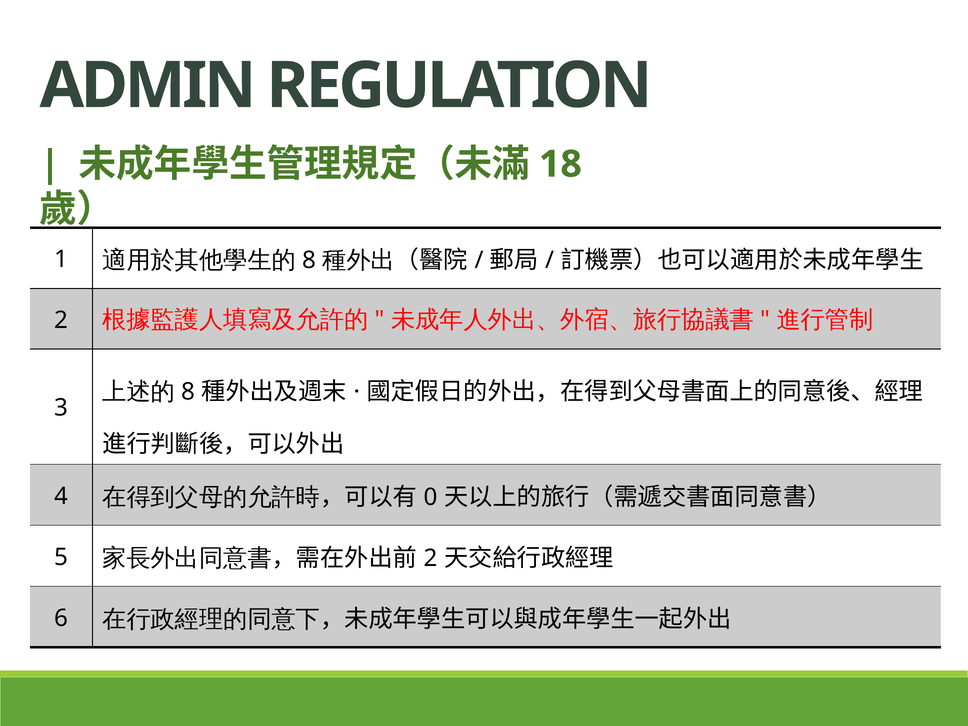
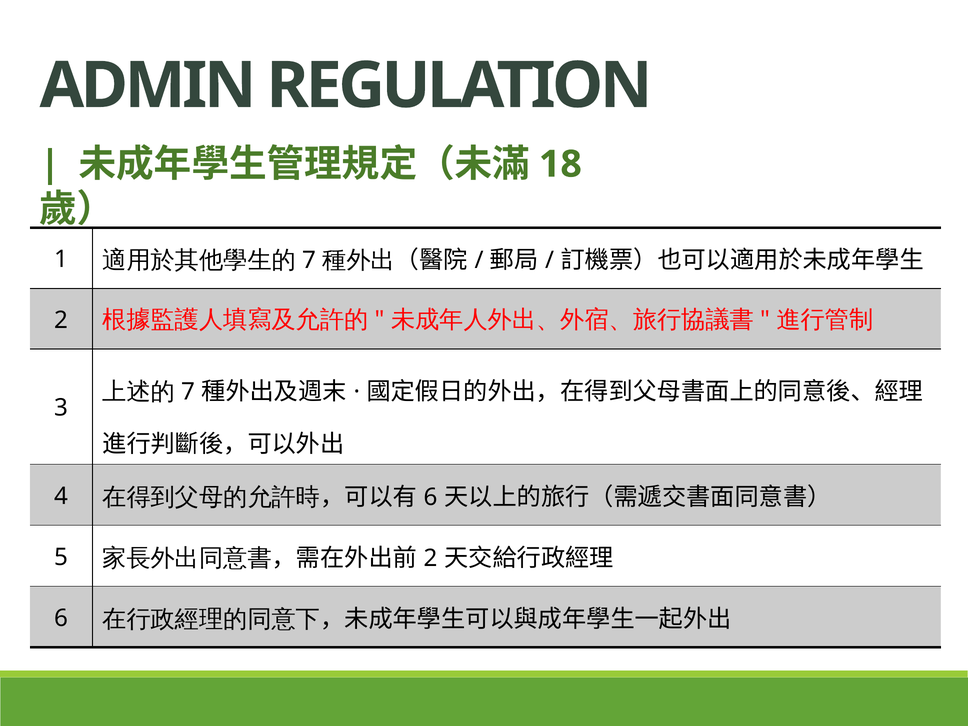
8 at (309, 260): 8 -> 7
8 at (188, 392): 8 -> 7
0 at (431, 497): 0 -> 6
